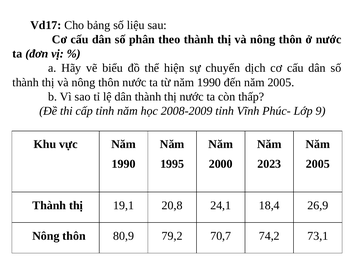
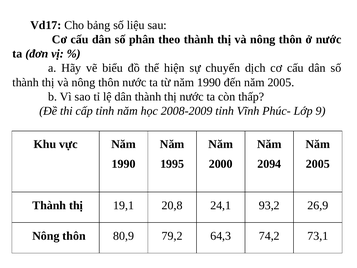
2023: 2023 -> 2094
18,4: 18,4 -> 93,2
70,7: 70,7 -> 64,3
